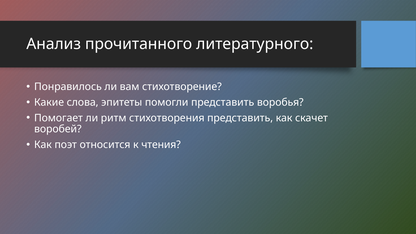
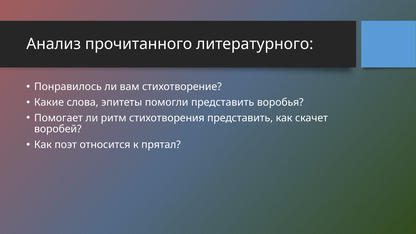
чтения: чтения -> прятал
